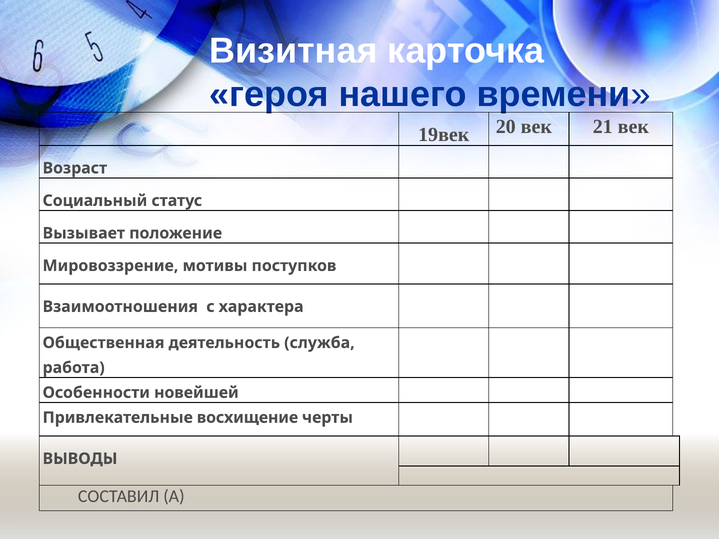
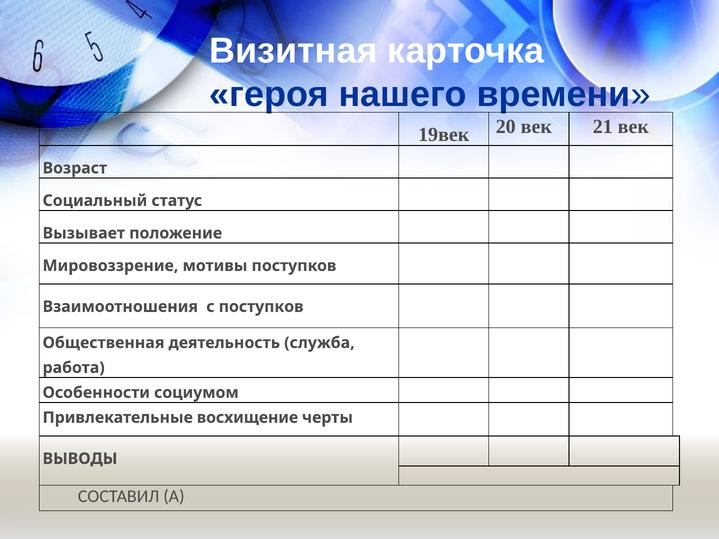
с характера: характера -> поступков
новейшей: новейшей -> социумом
